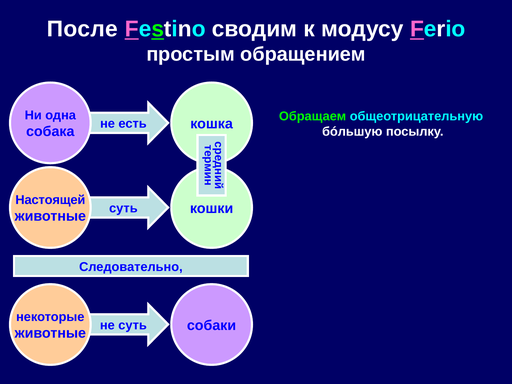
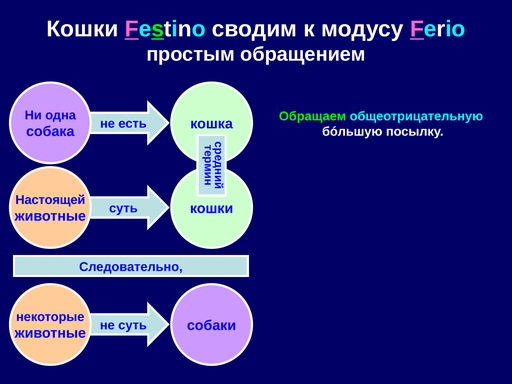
После at (82, 29): После -> Кошки
